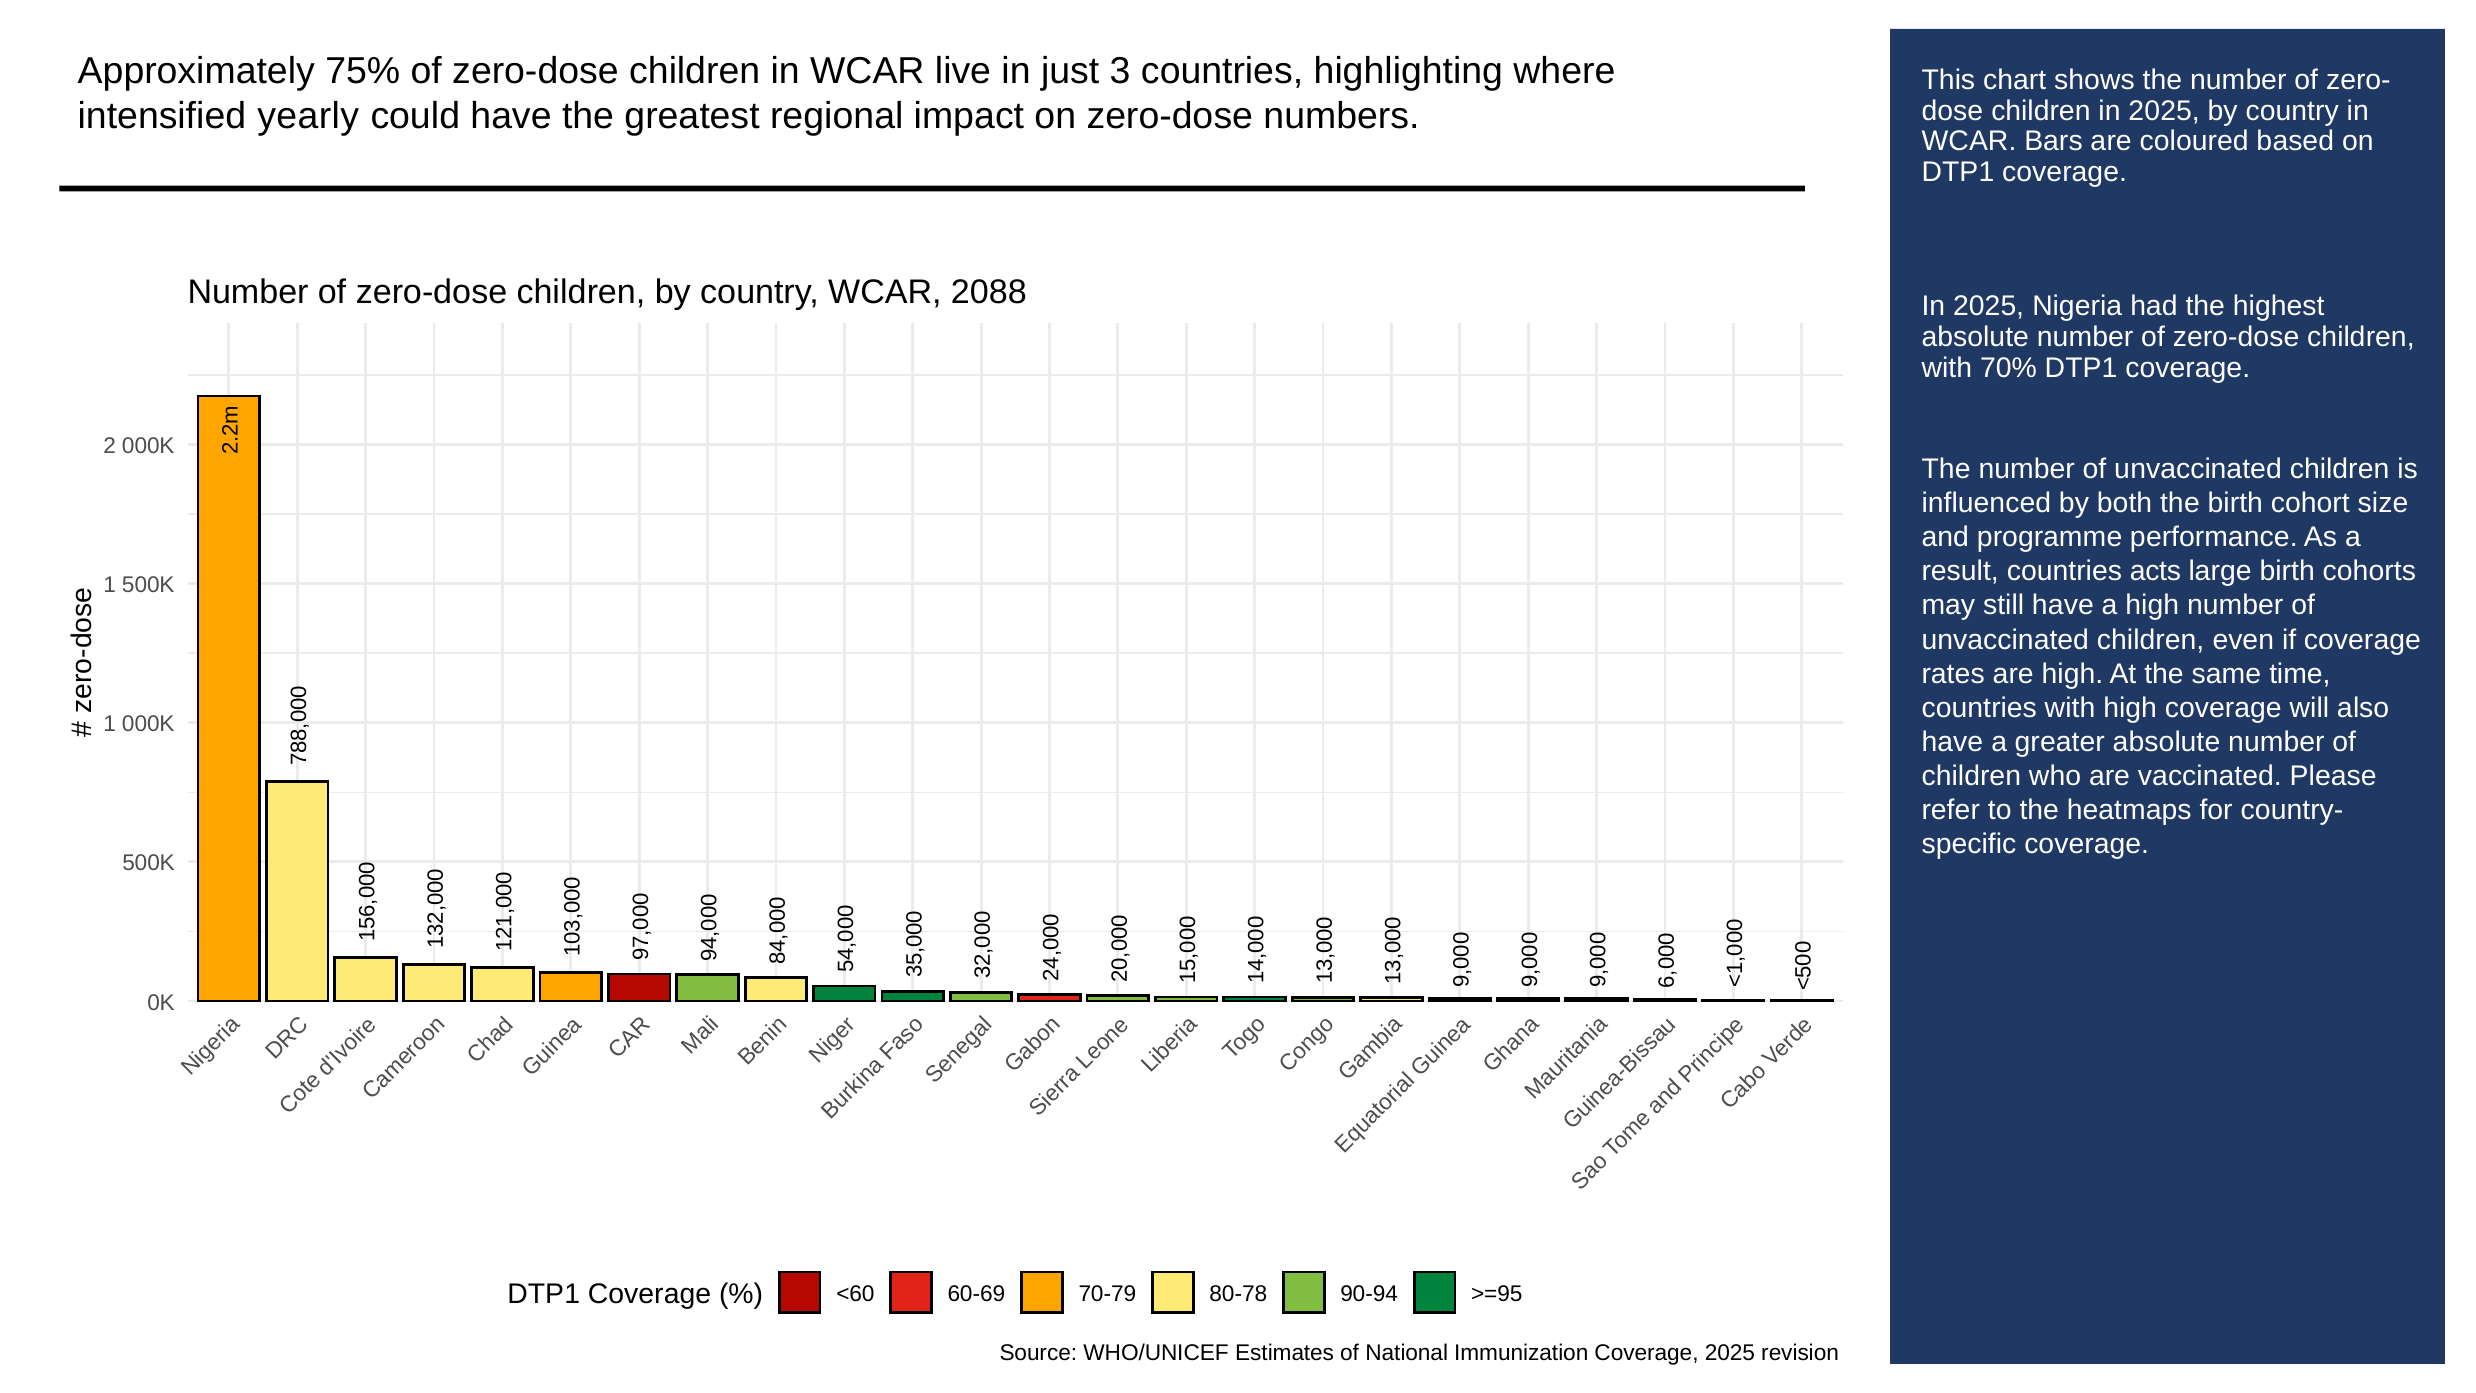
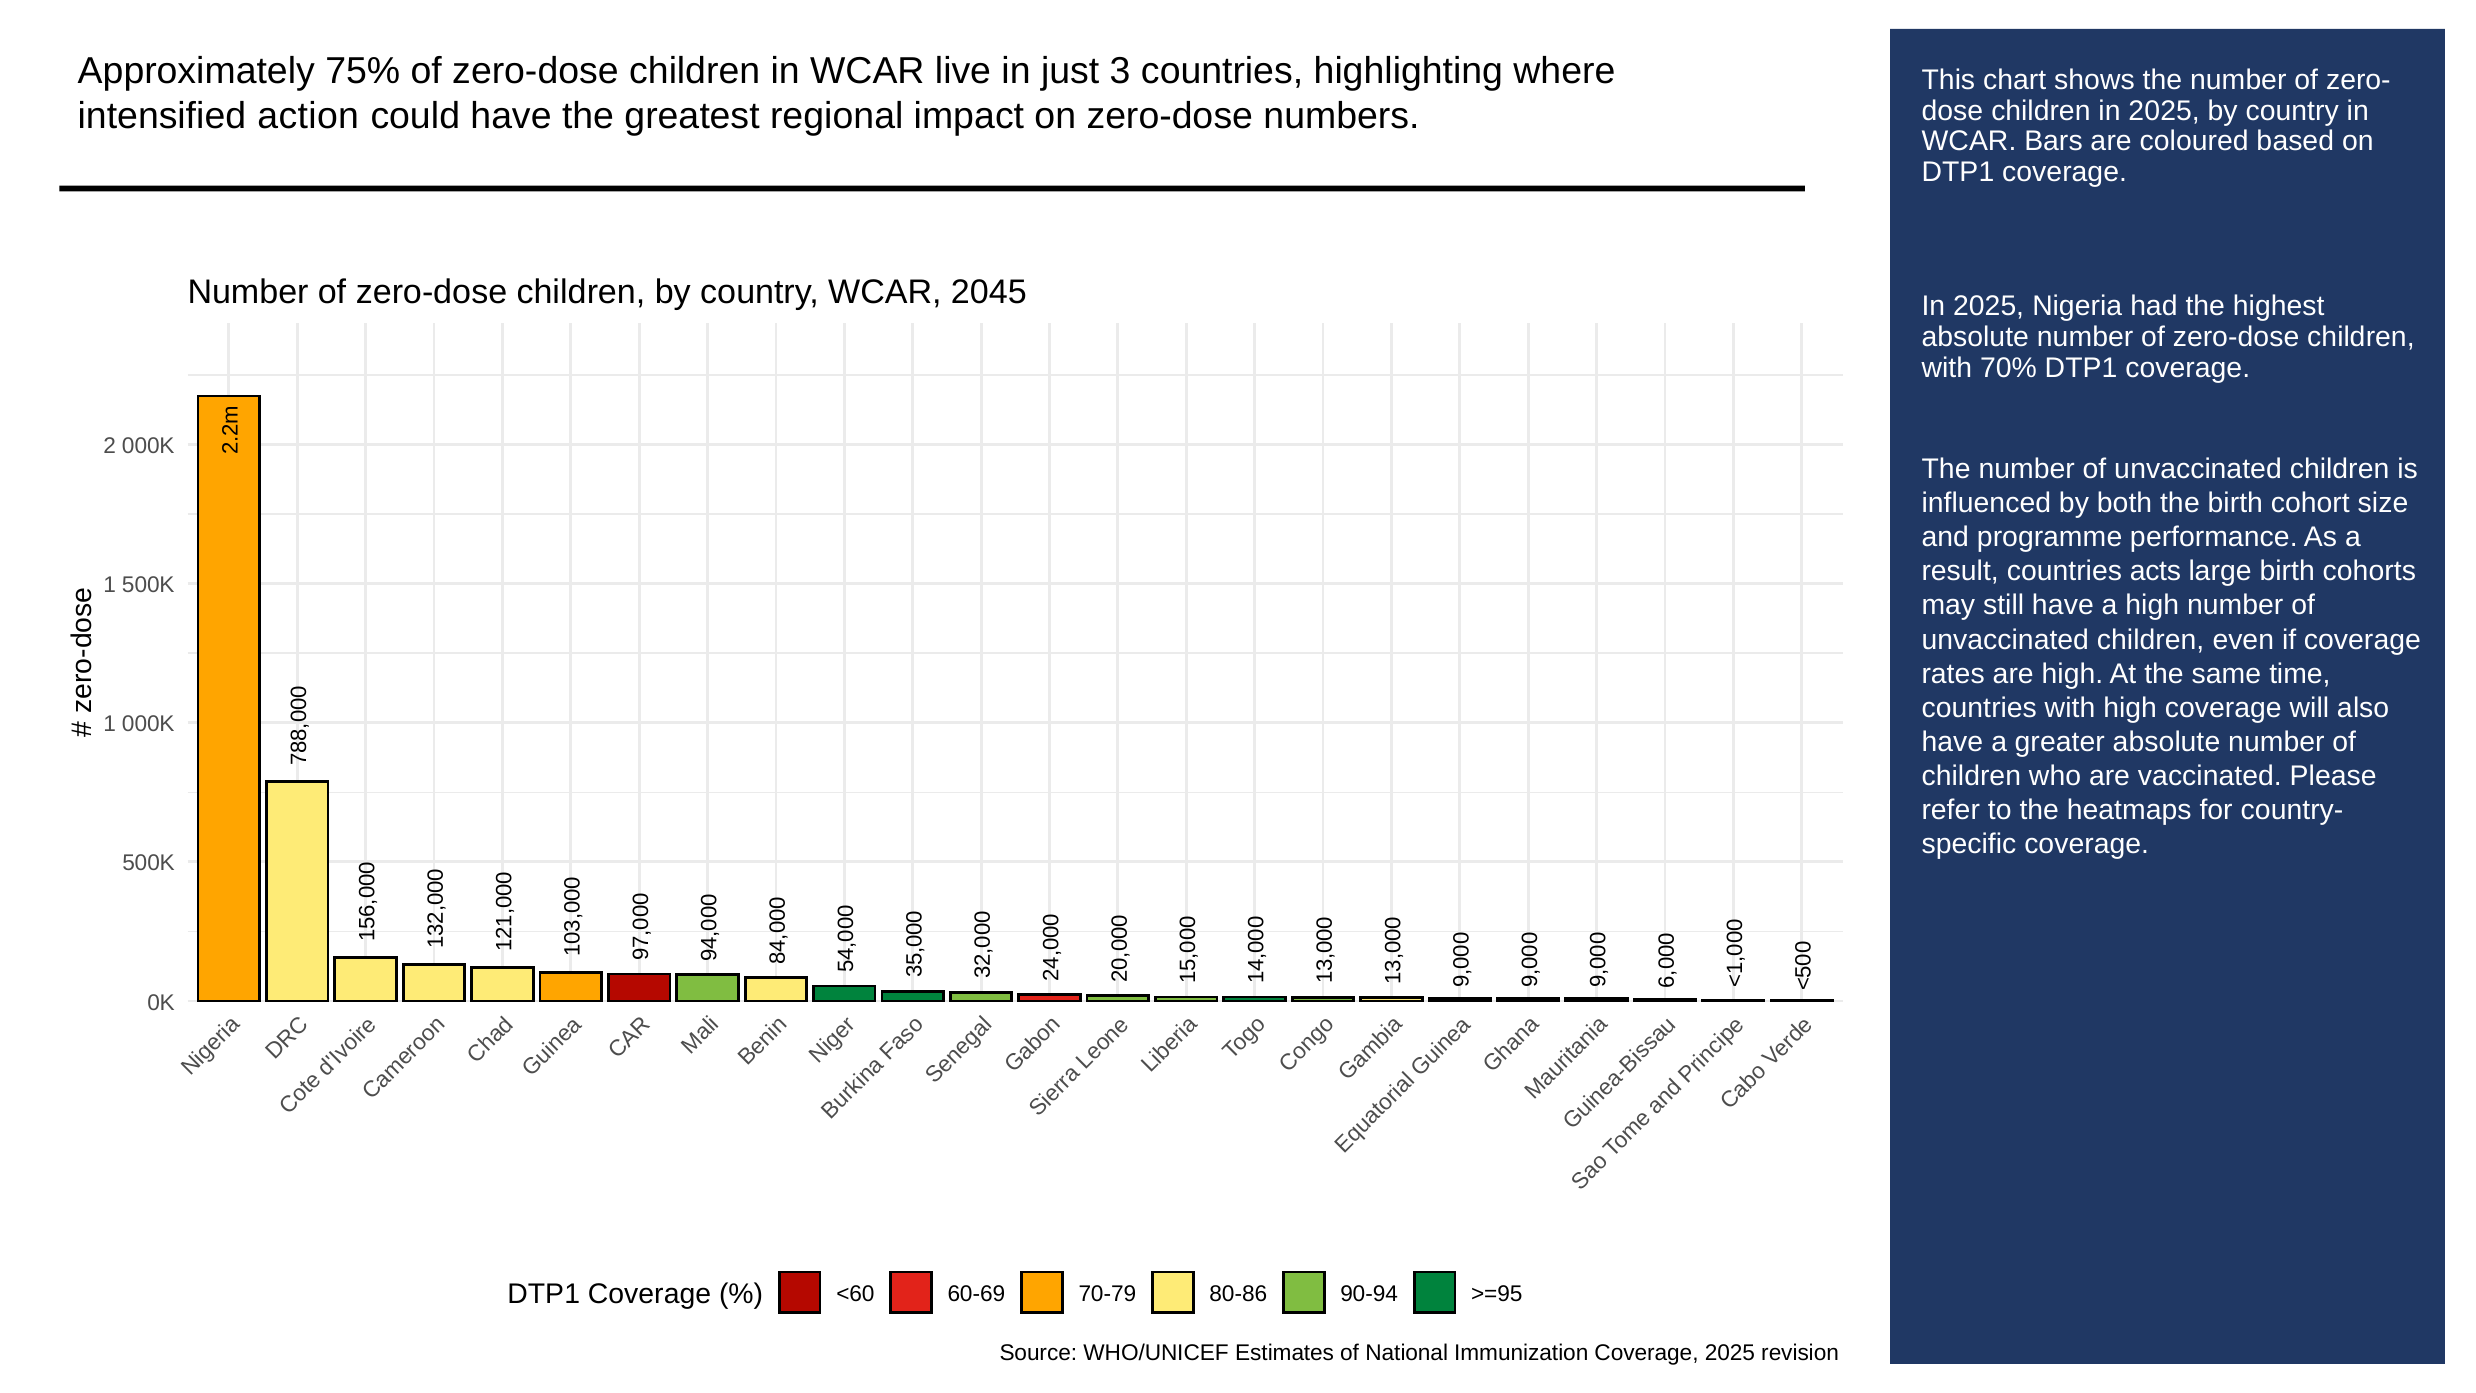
yearly: yearly -> action
2088: 2088 -> 2045
80-78: 80-78 -> 80-86
